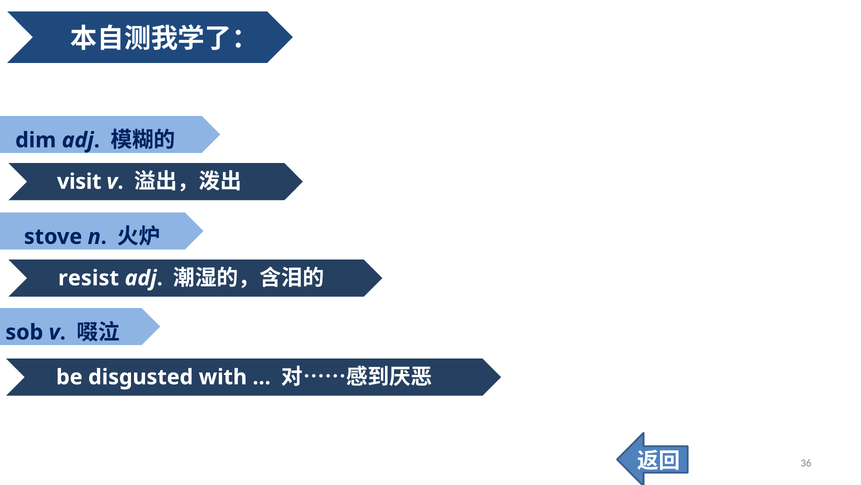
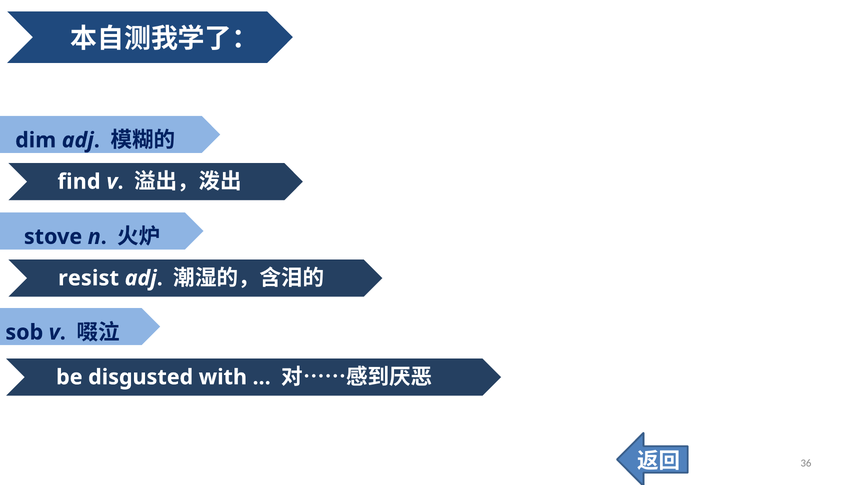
visit: visit -> find
